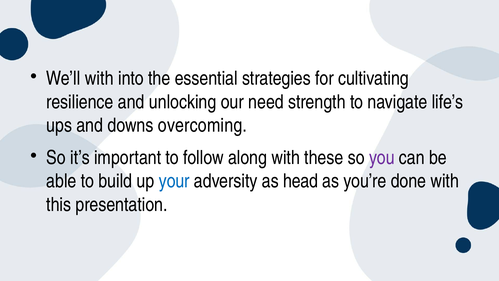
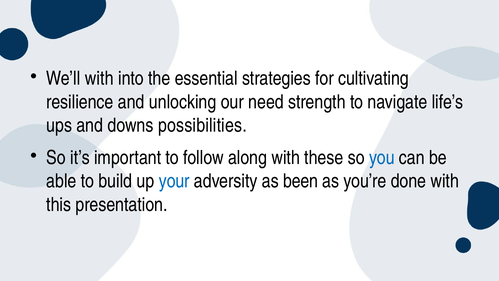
overcoming: overcoming -> possibilities
you colour: purple -> blue
head: head -> been
